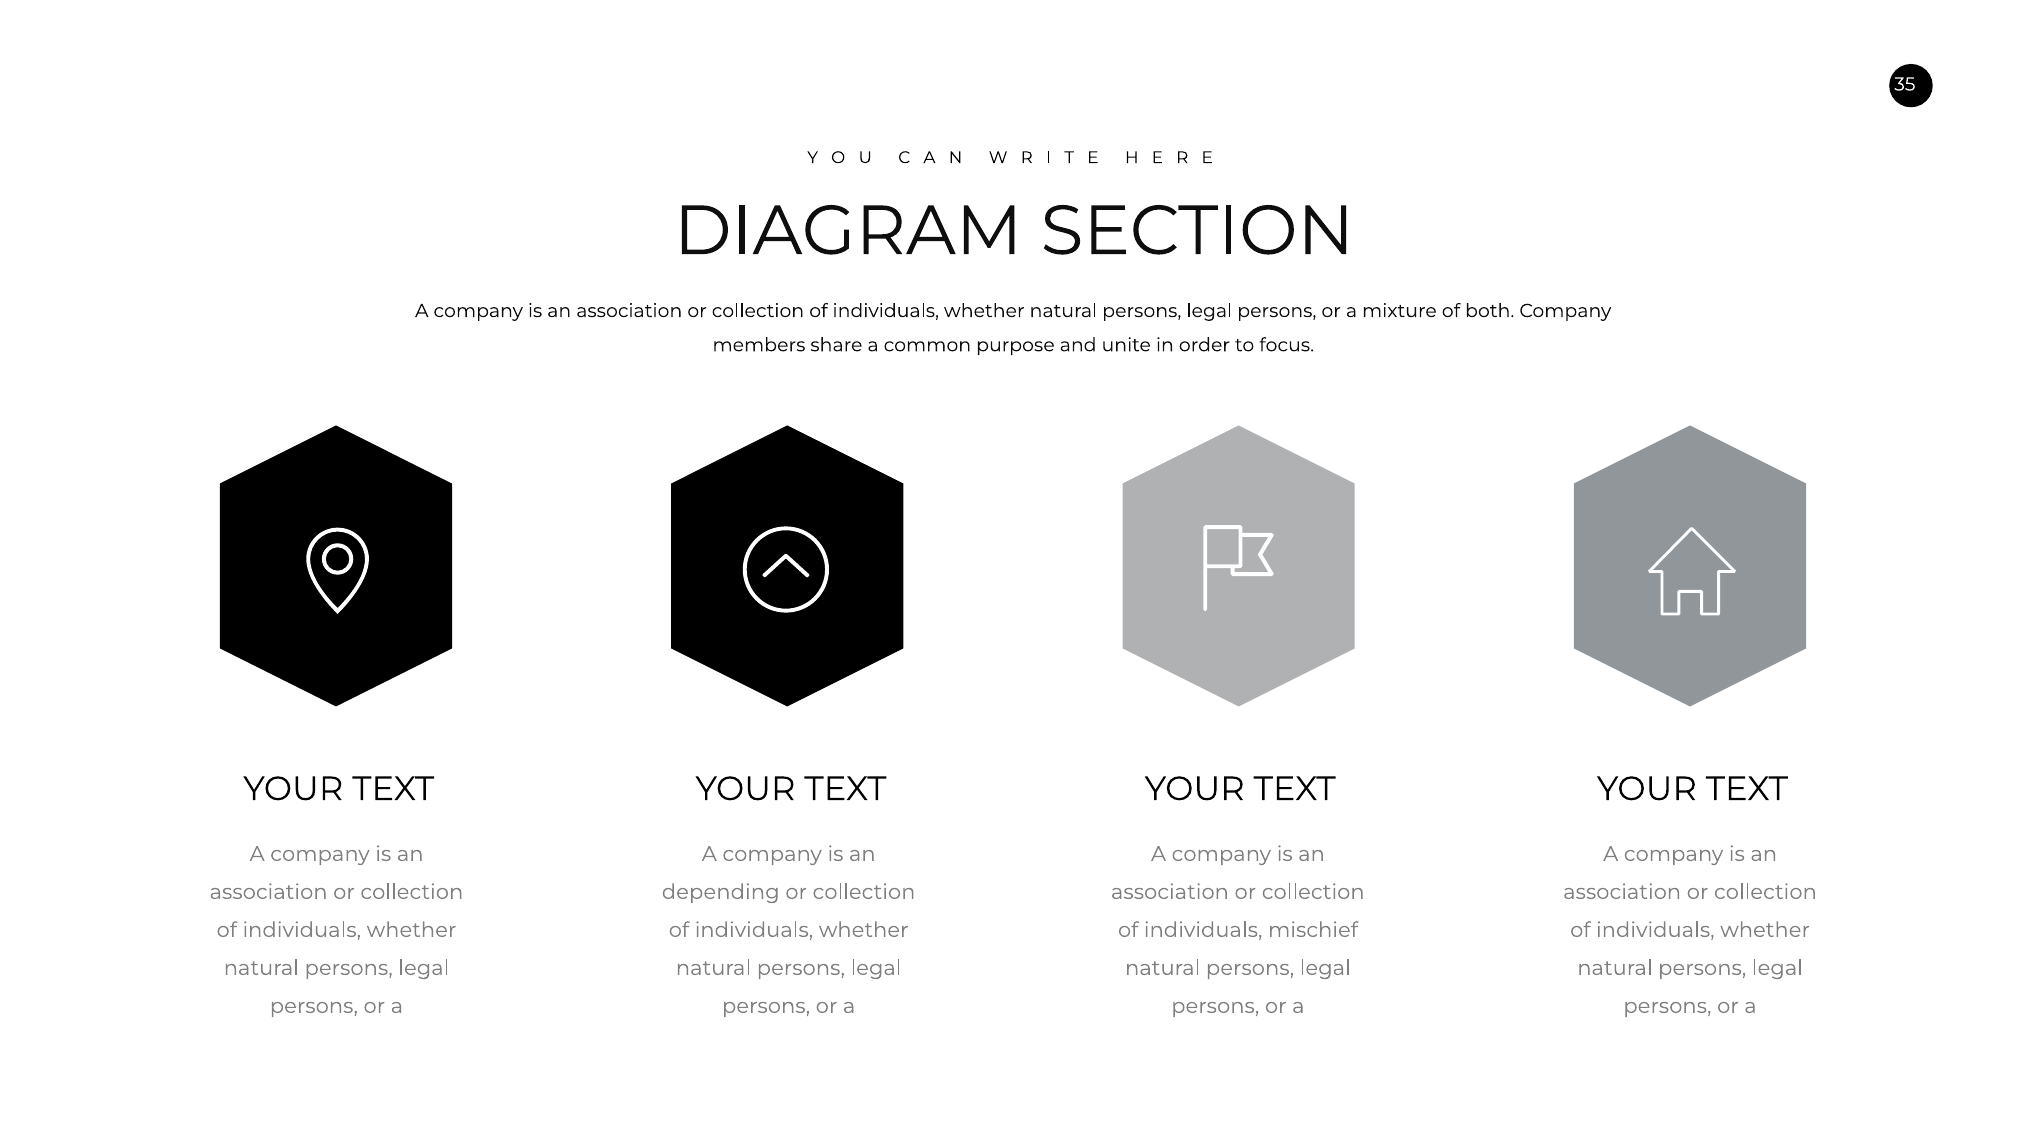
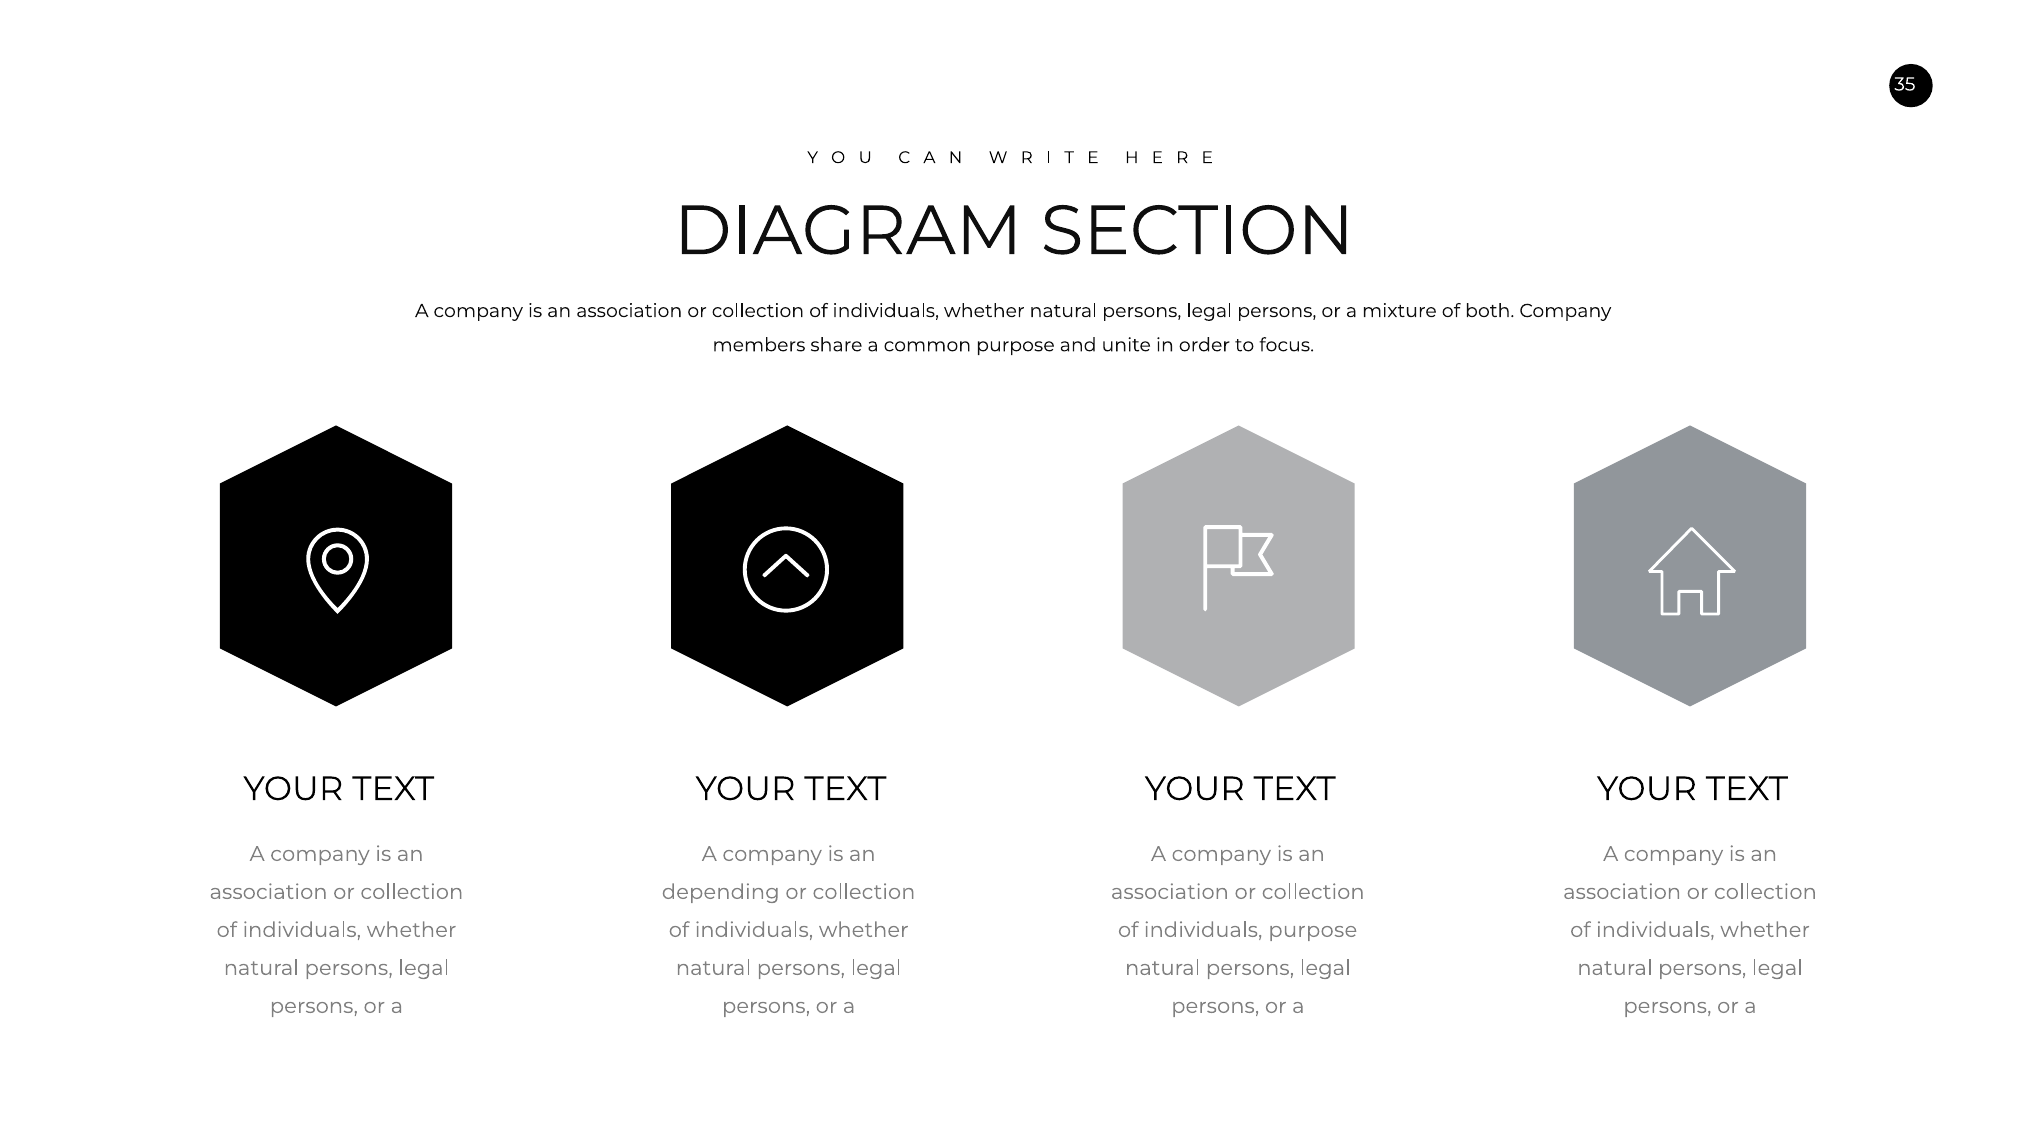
individuals mischief: mischief -> purpose
